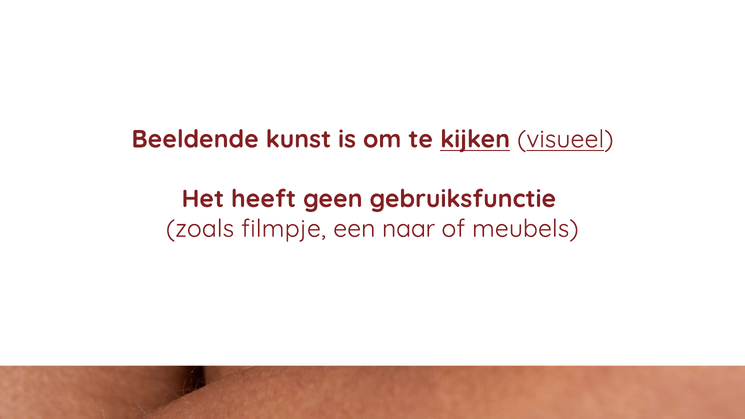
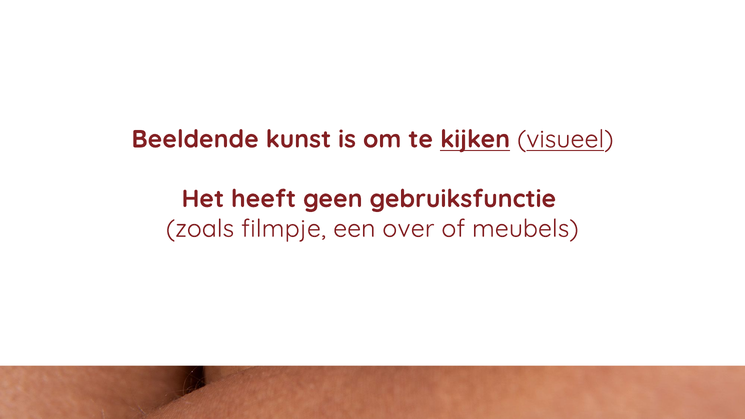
naar: naar -> over
